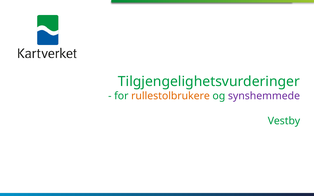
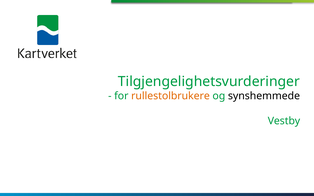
synshemmede colour: purple -> black
